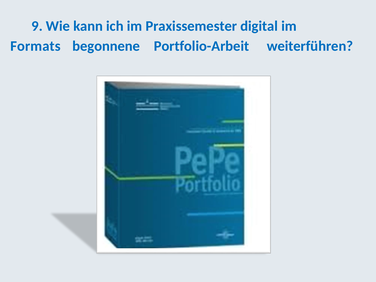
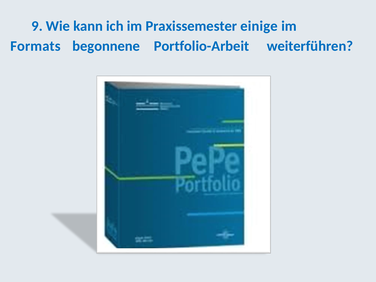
digital: digital -> einige
